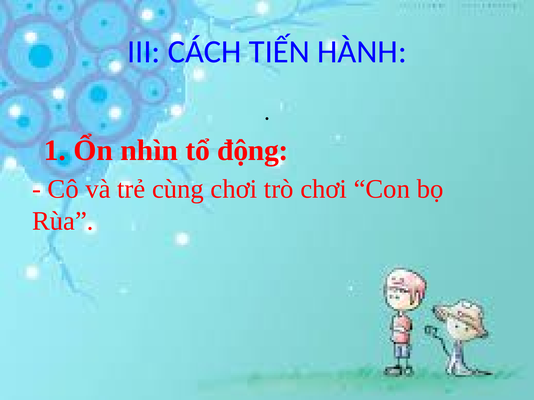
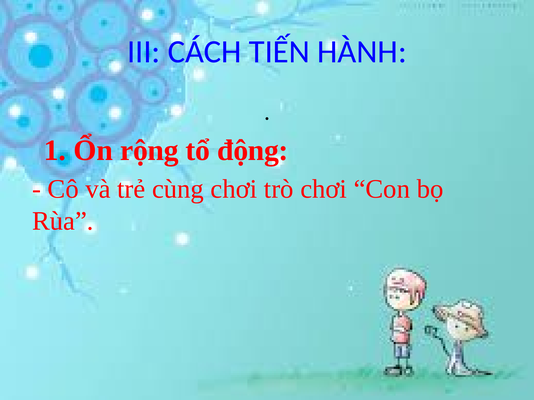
nhìn: nhìn -> rộng
